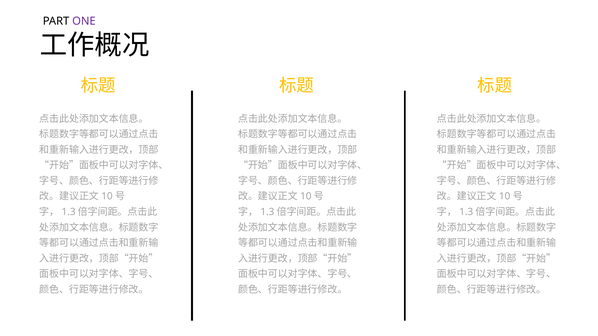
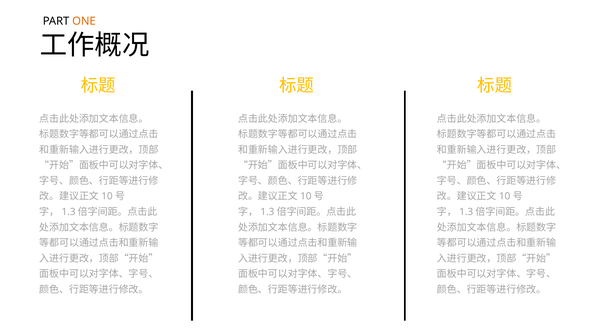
ONE colour: purple -> orange
